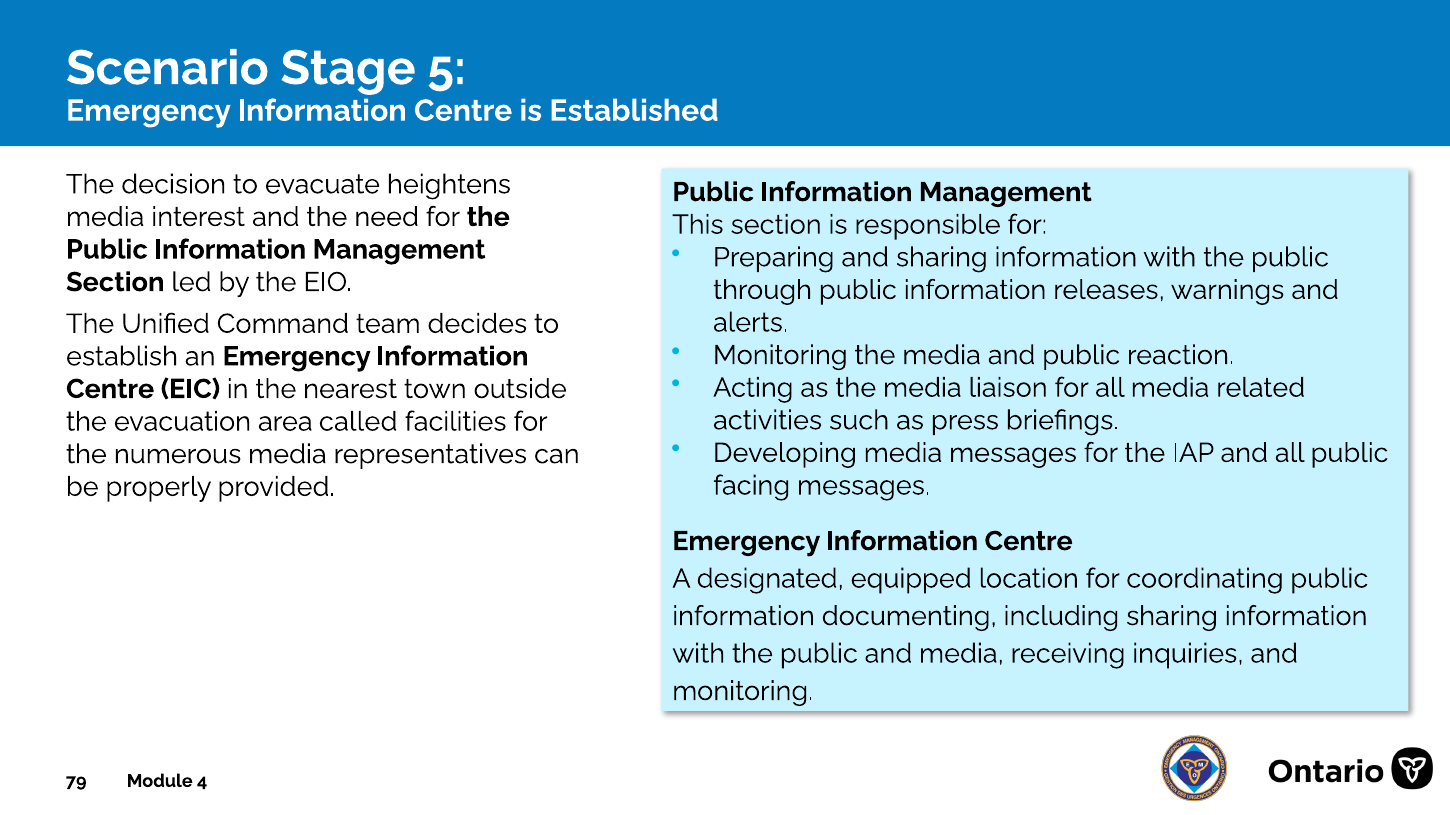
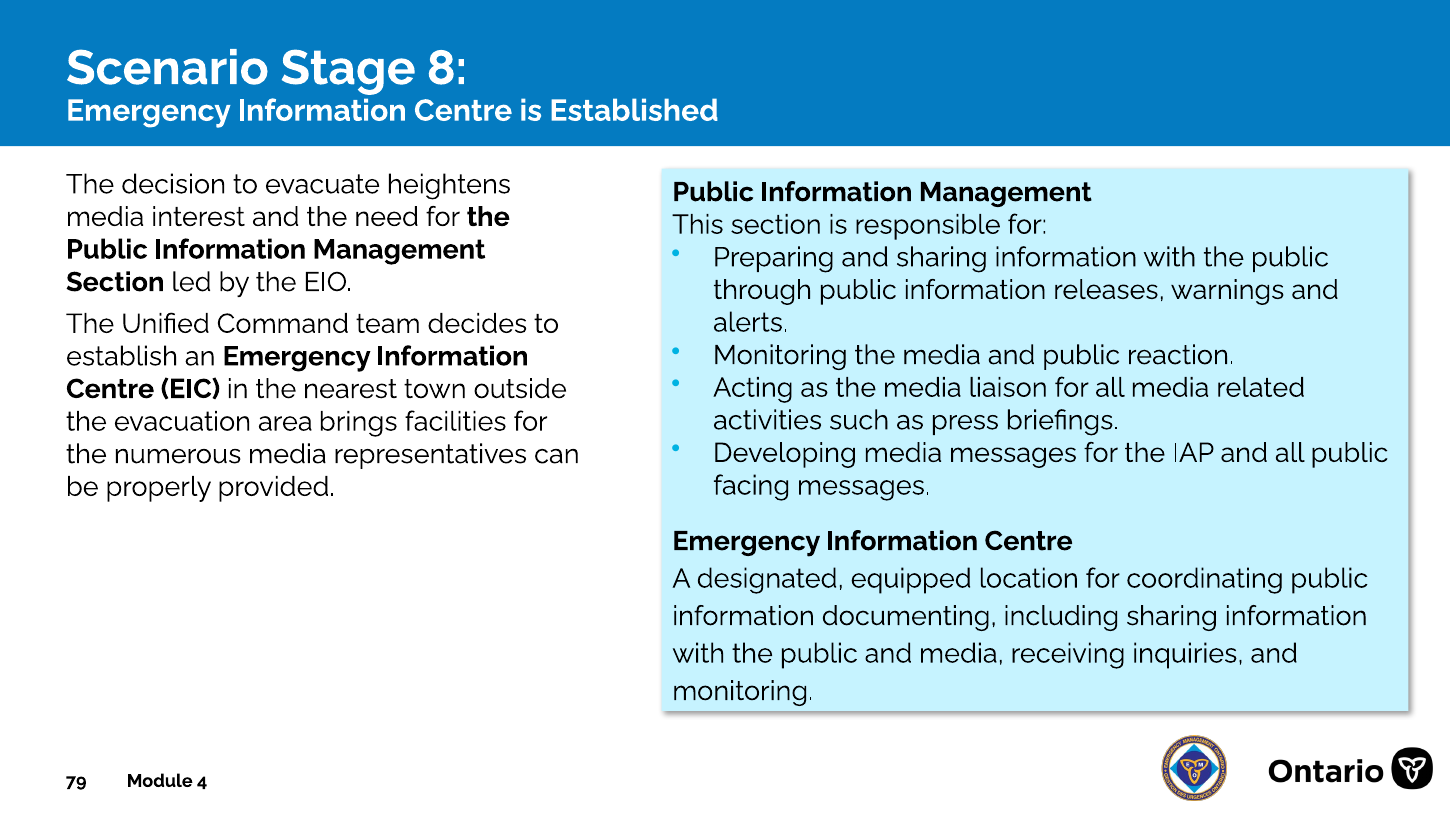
5: 5 -> 8
called: called -> brings
